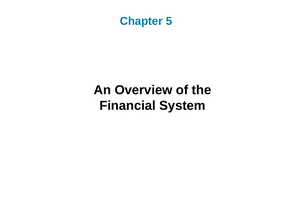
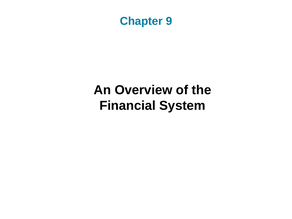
5: 5 -> 9
